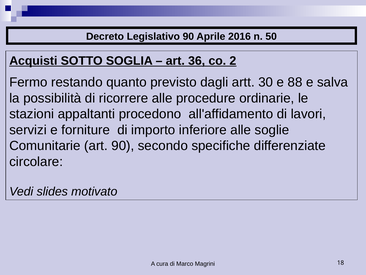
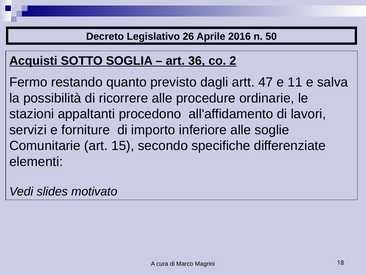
Legislativo 90: 90 -> 26
30: 30 -> 47
88: 88 -> 11
art 90: 90 -> 15
circolare: circolare -> elementi
